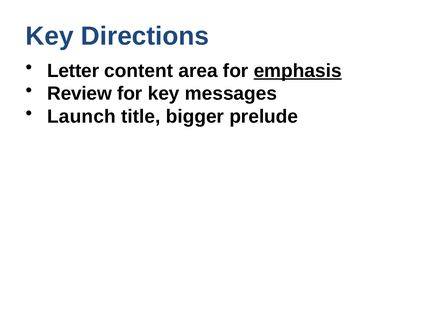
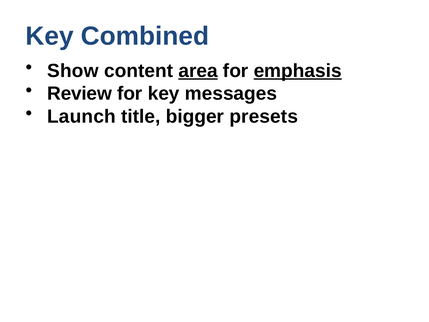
Directions: Directions -> Combined
Letter: Letter -> Show
area underline: none -> present
prelude: prelude -> presets
